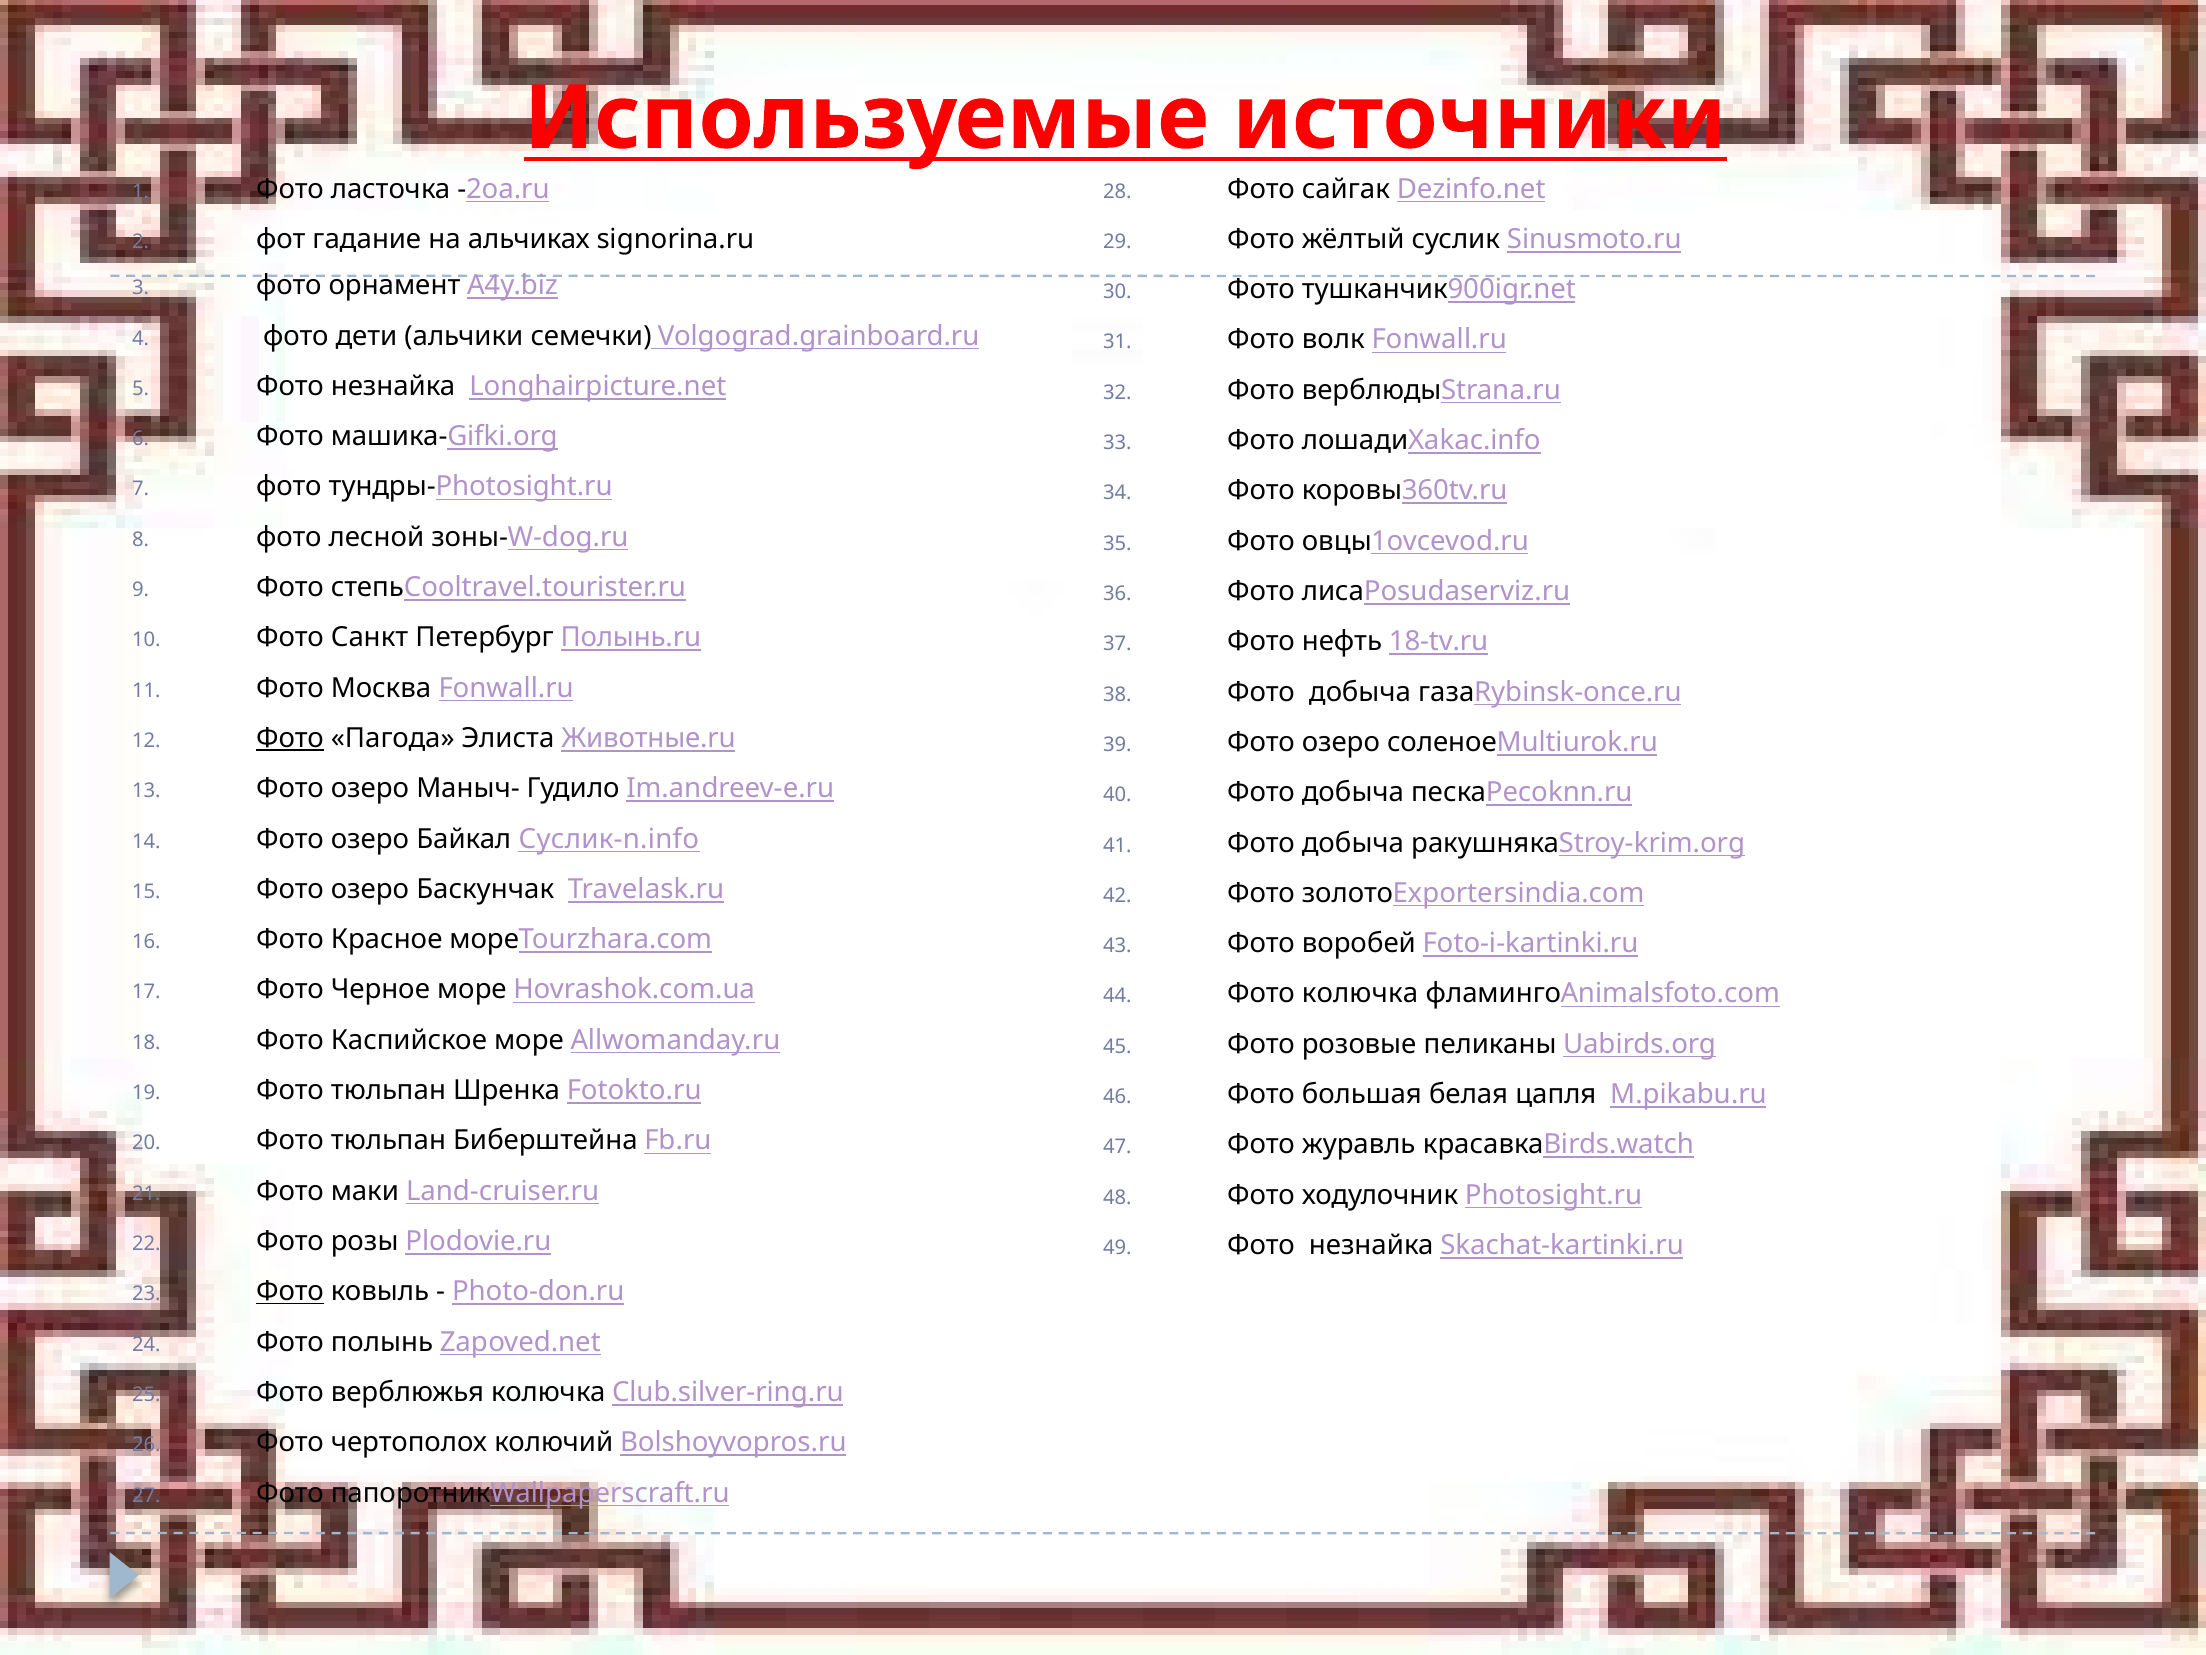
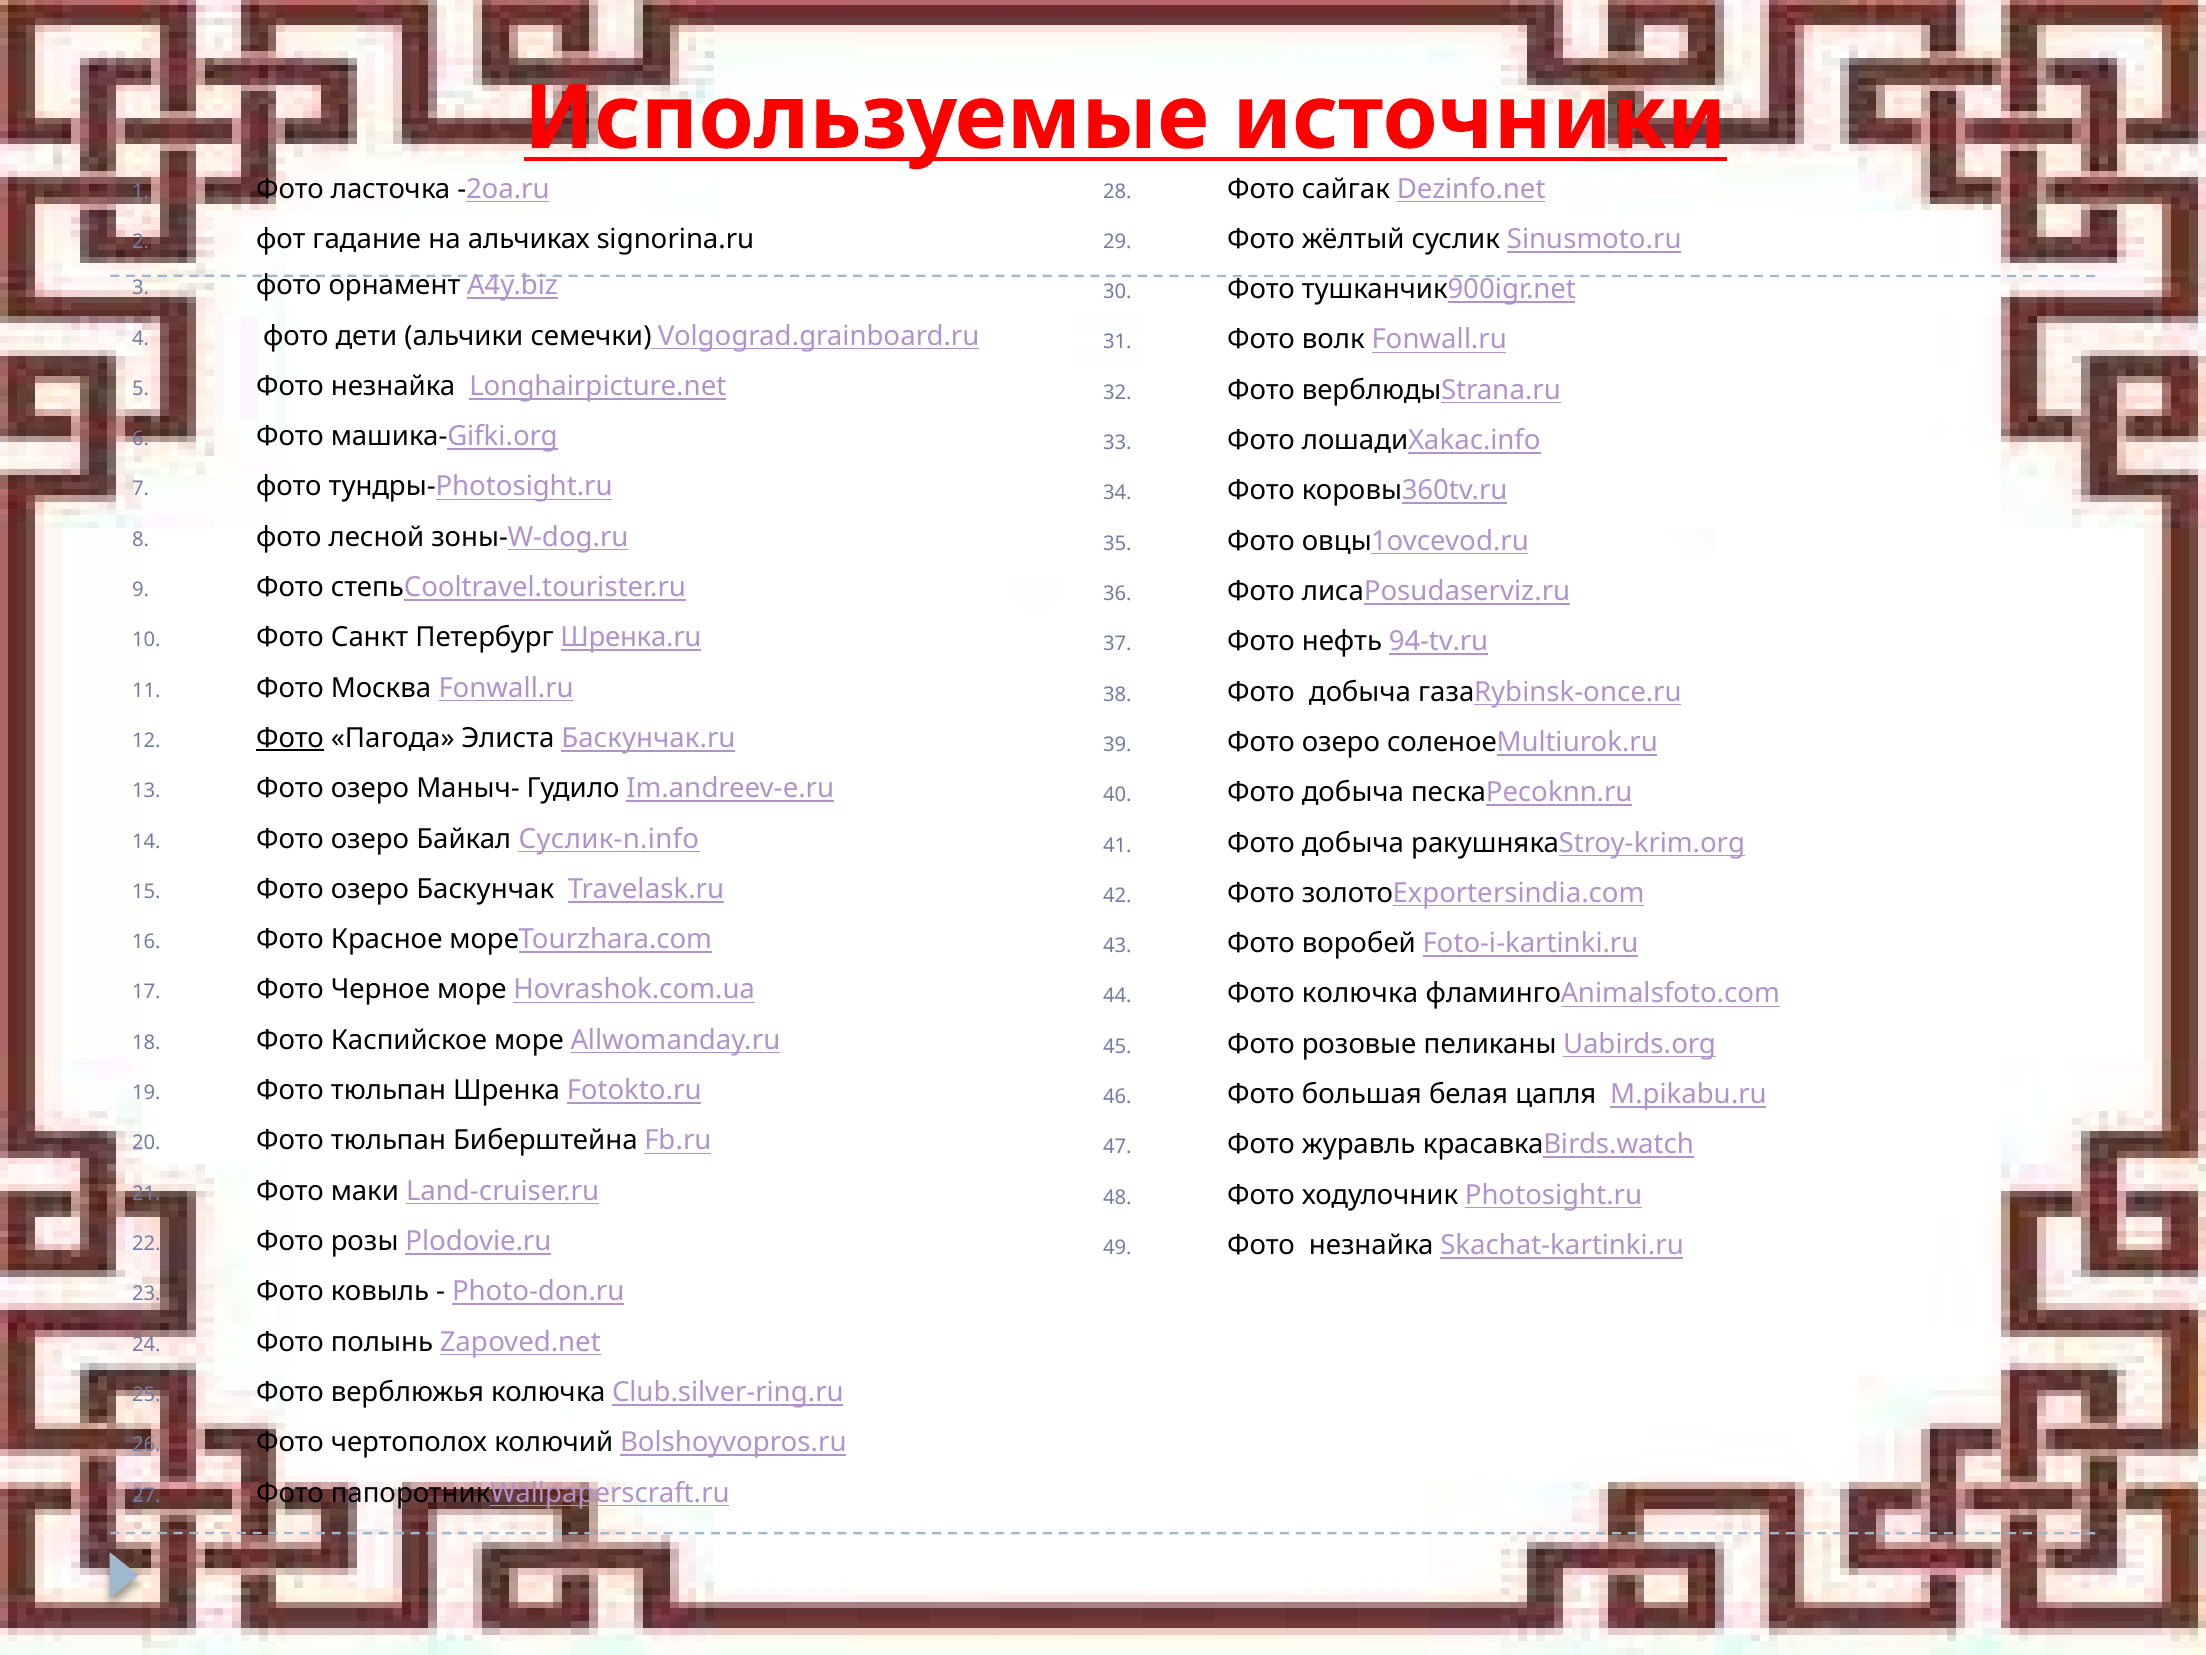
Полынь.ru: Полынь.ru -> Шренка.ru
18-tv.ru: 18-tv.ru -> 94-tv.ru
Животные.ru: Животные.ru -> Баскунчак.ru
Фото at (290, 1291) underline: present -> none
